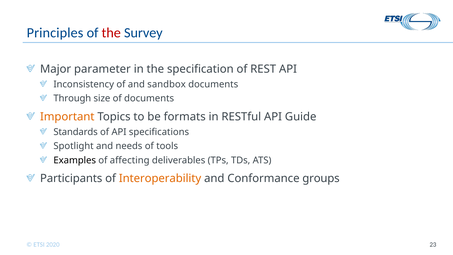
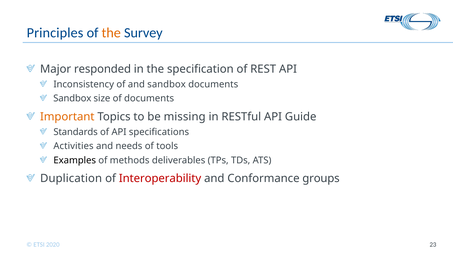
the at (111, 33) colour: red -> orange
parameter: parameter -> responded
Through at (72, 98): Through -> Sandbox
formats: formats -> missing
Spotlight: Spotlight -> Activities
affecting: affecting -> methods
Participants: Participants -> Duplication
Interoperability colour: orange -> red
